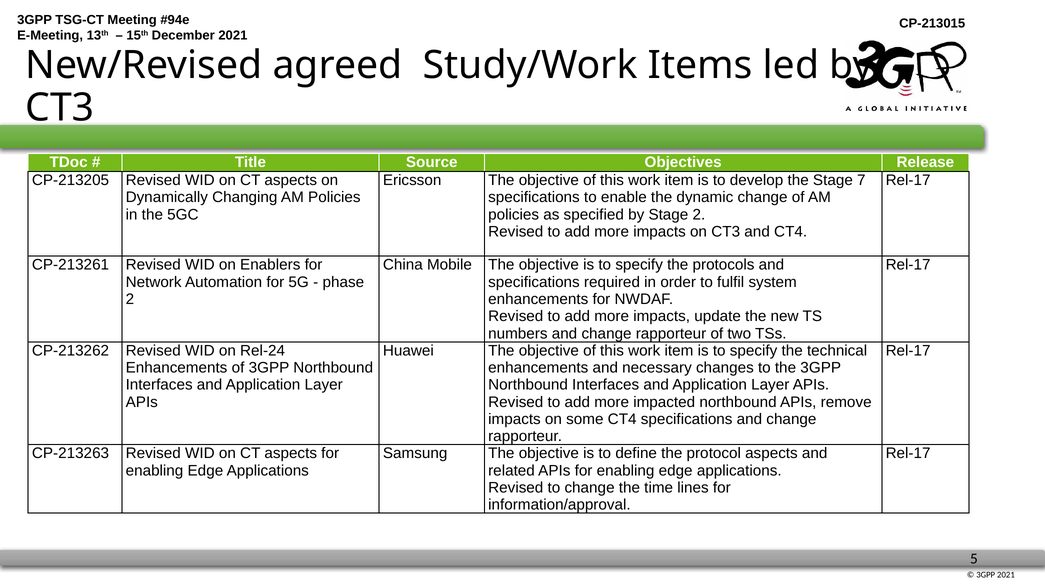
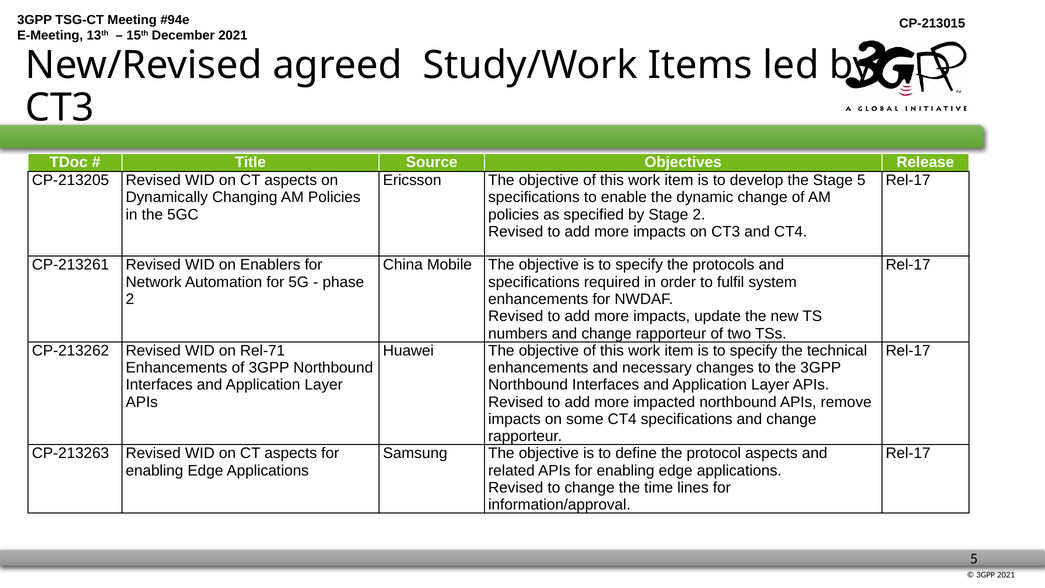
Stage 7: 7 -> 5
Rel-24: Rel-24 -> Rel-71
